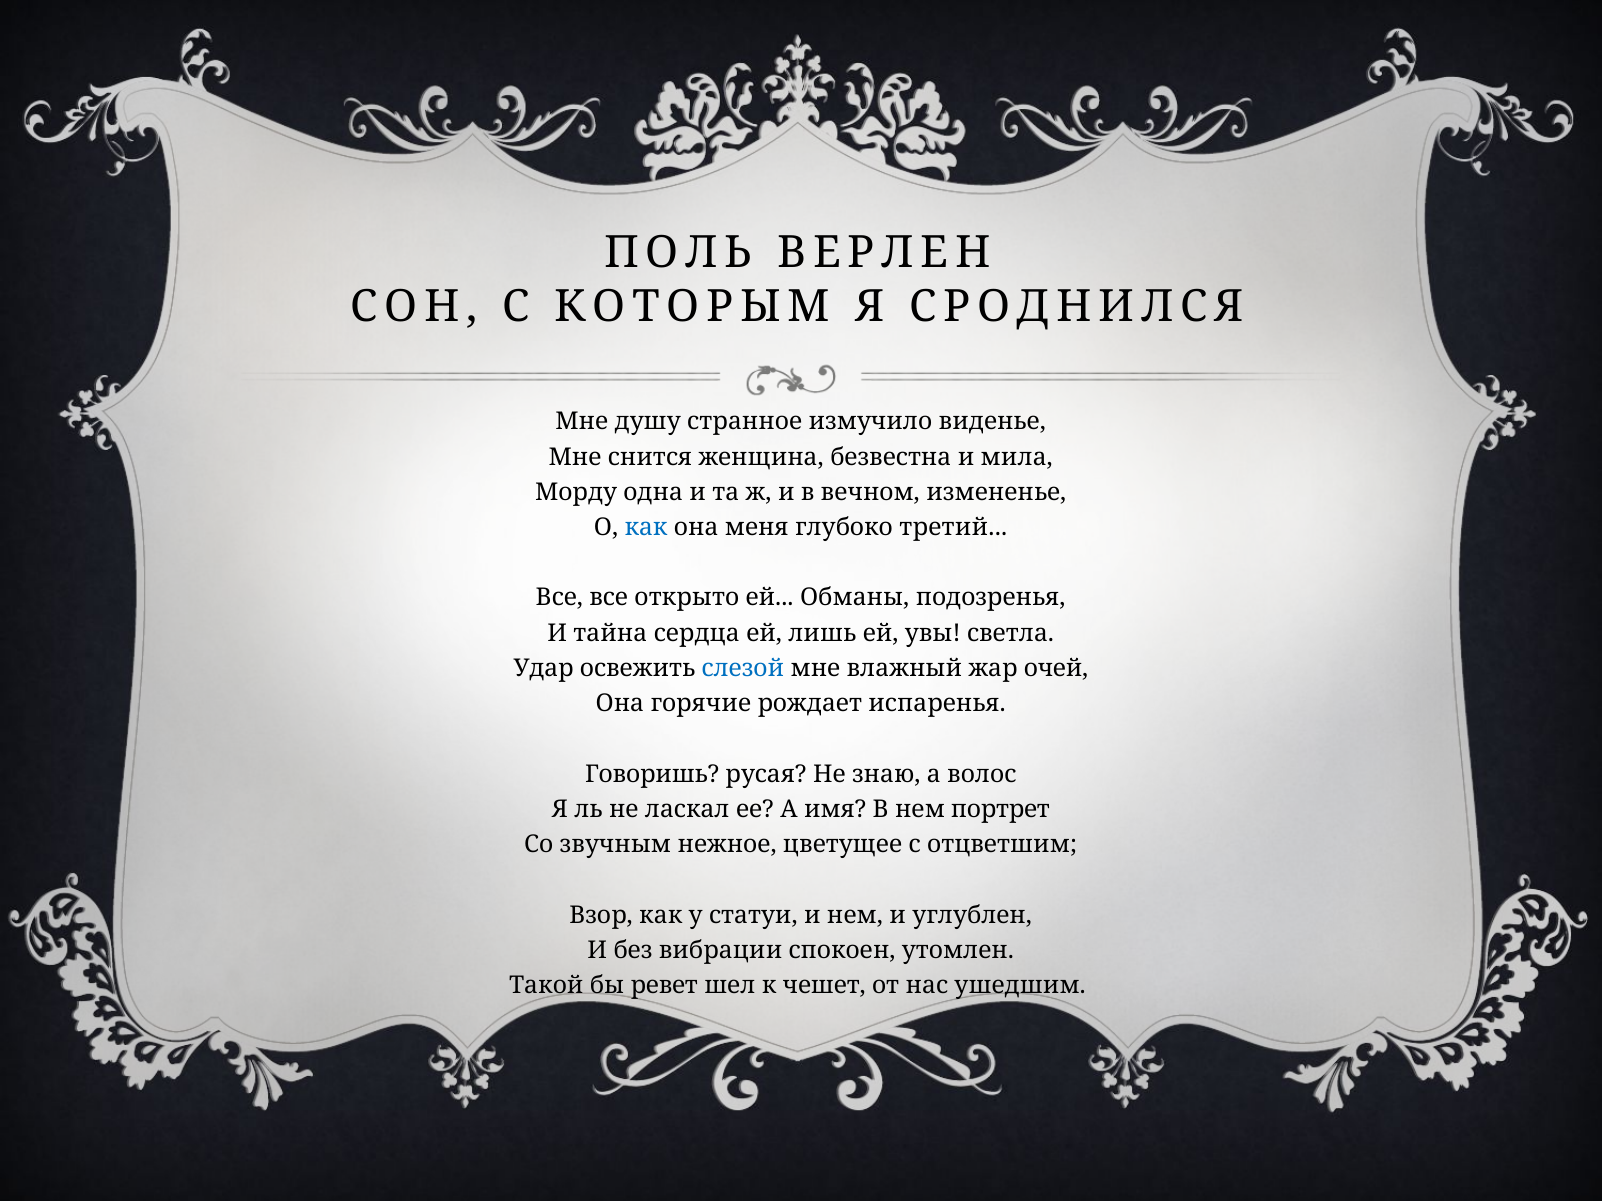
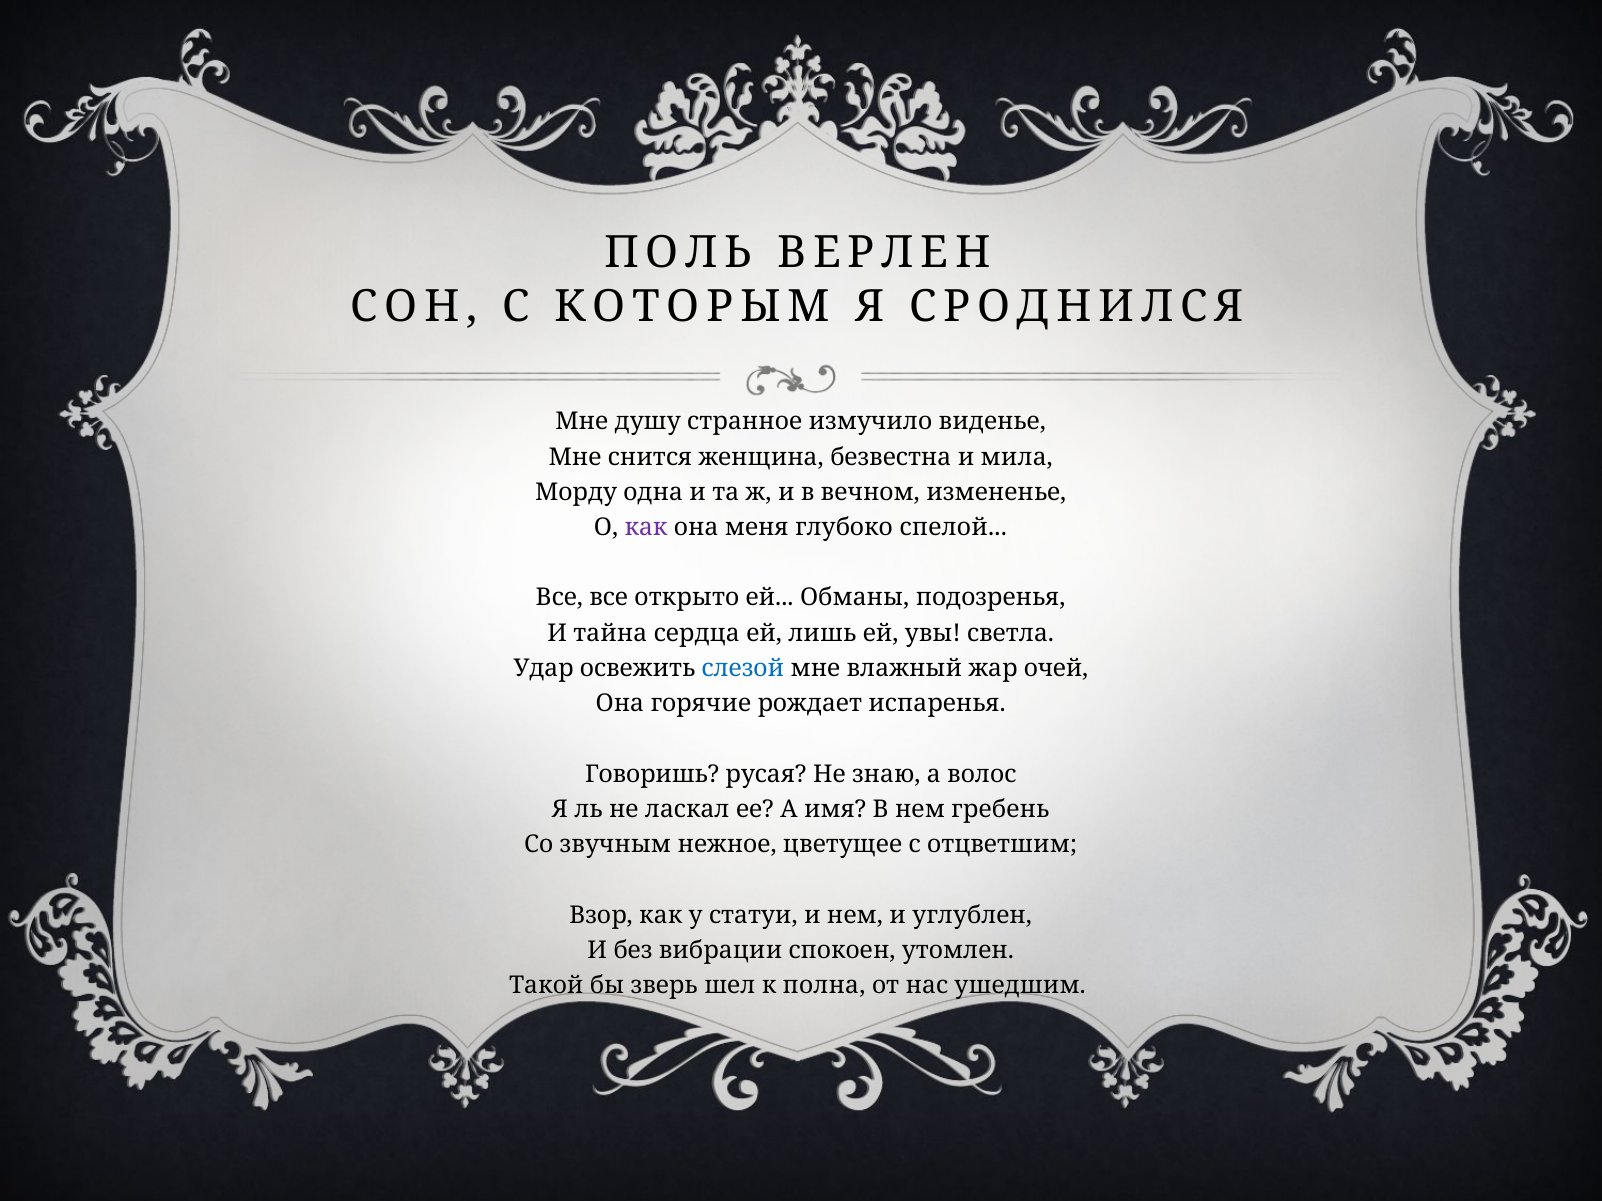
как at (646, 528) colour: blue -> purple
третий: третий -> спелой
портрет: портрет -> гребень
ревет: ревет -> зверь
чешет: чешет -> полна
